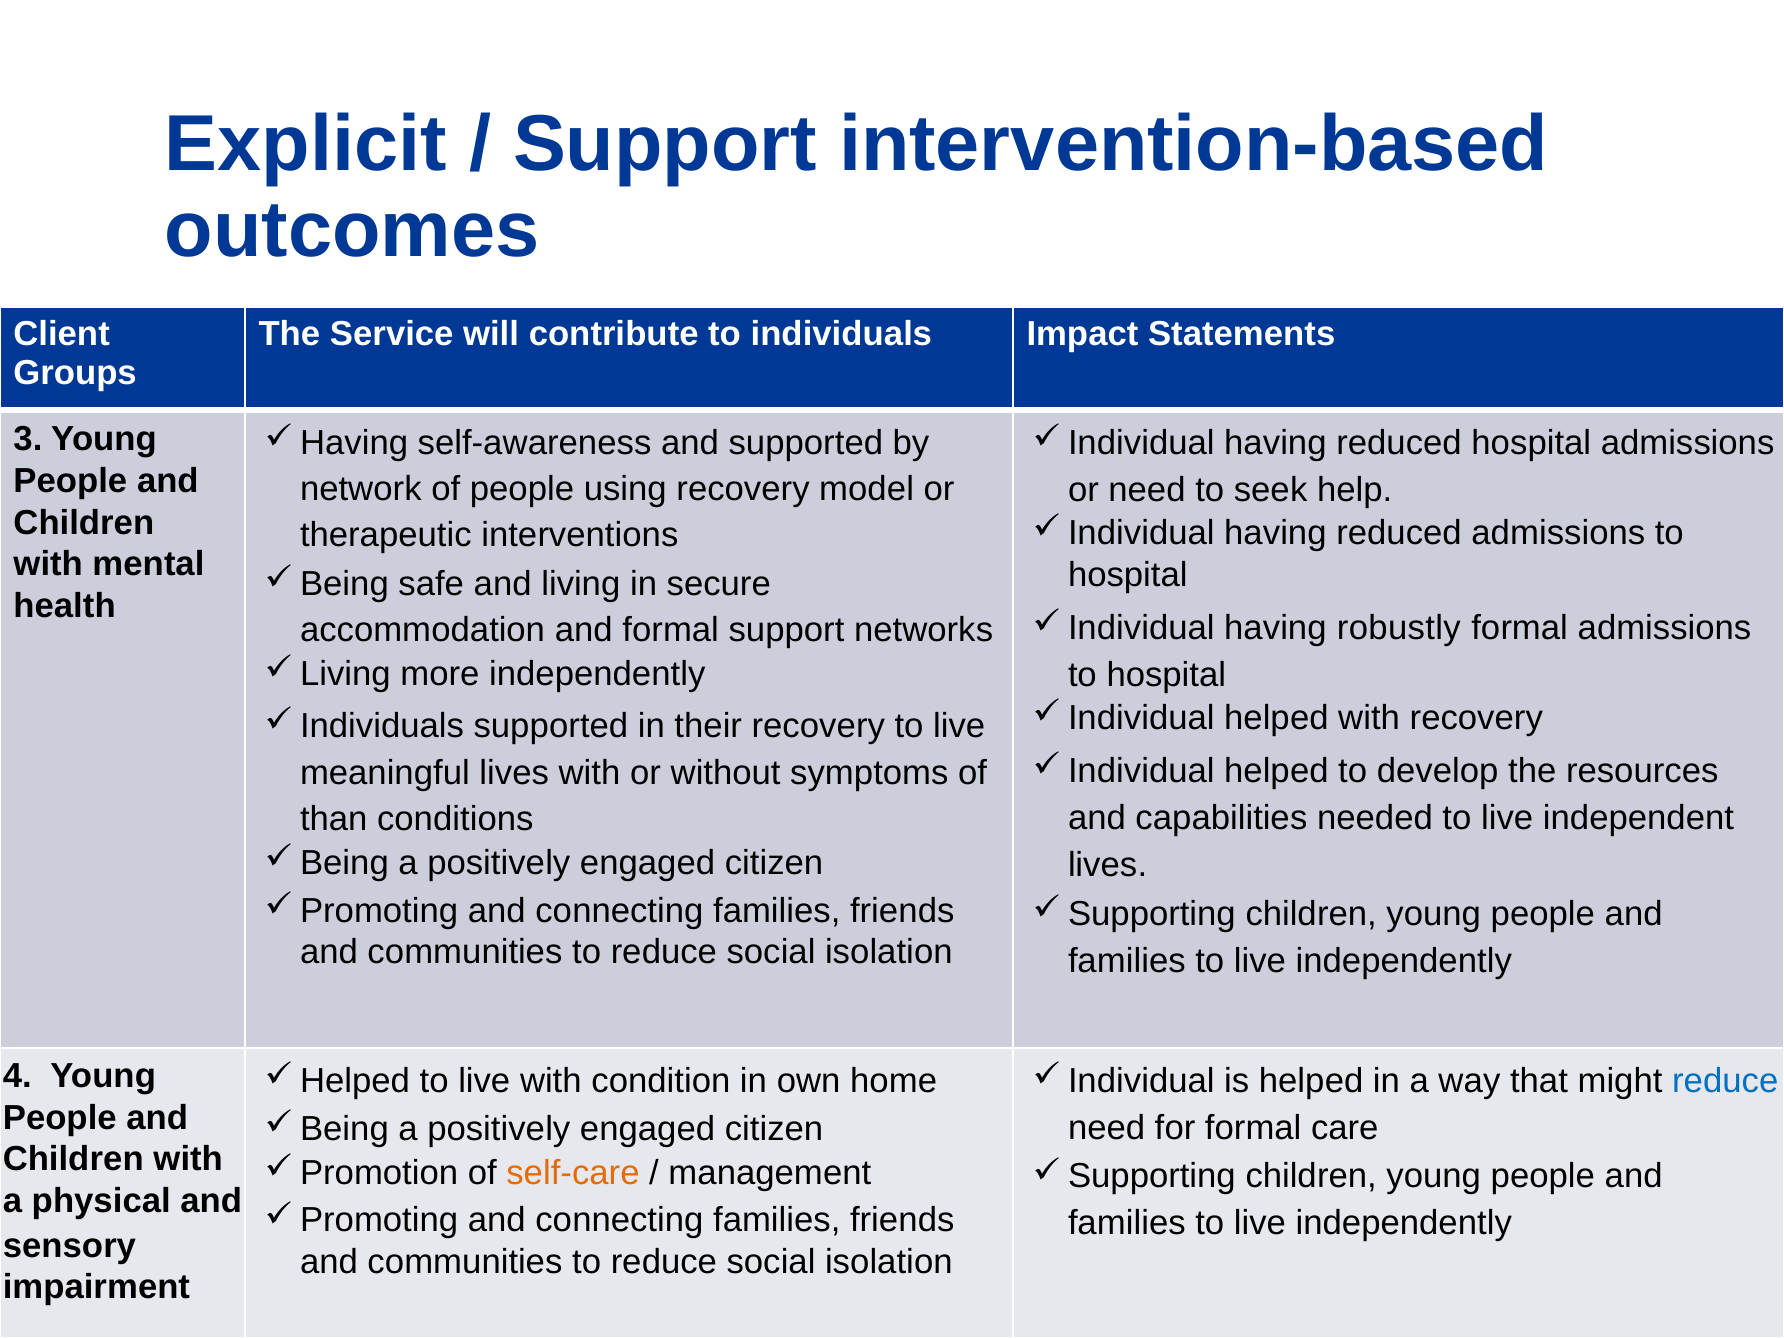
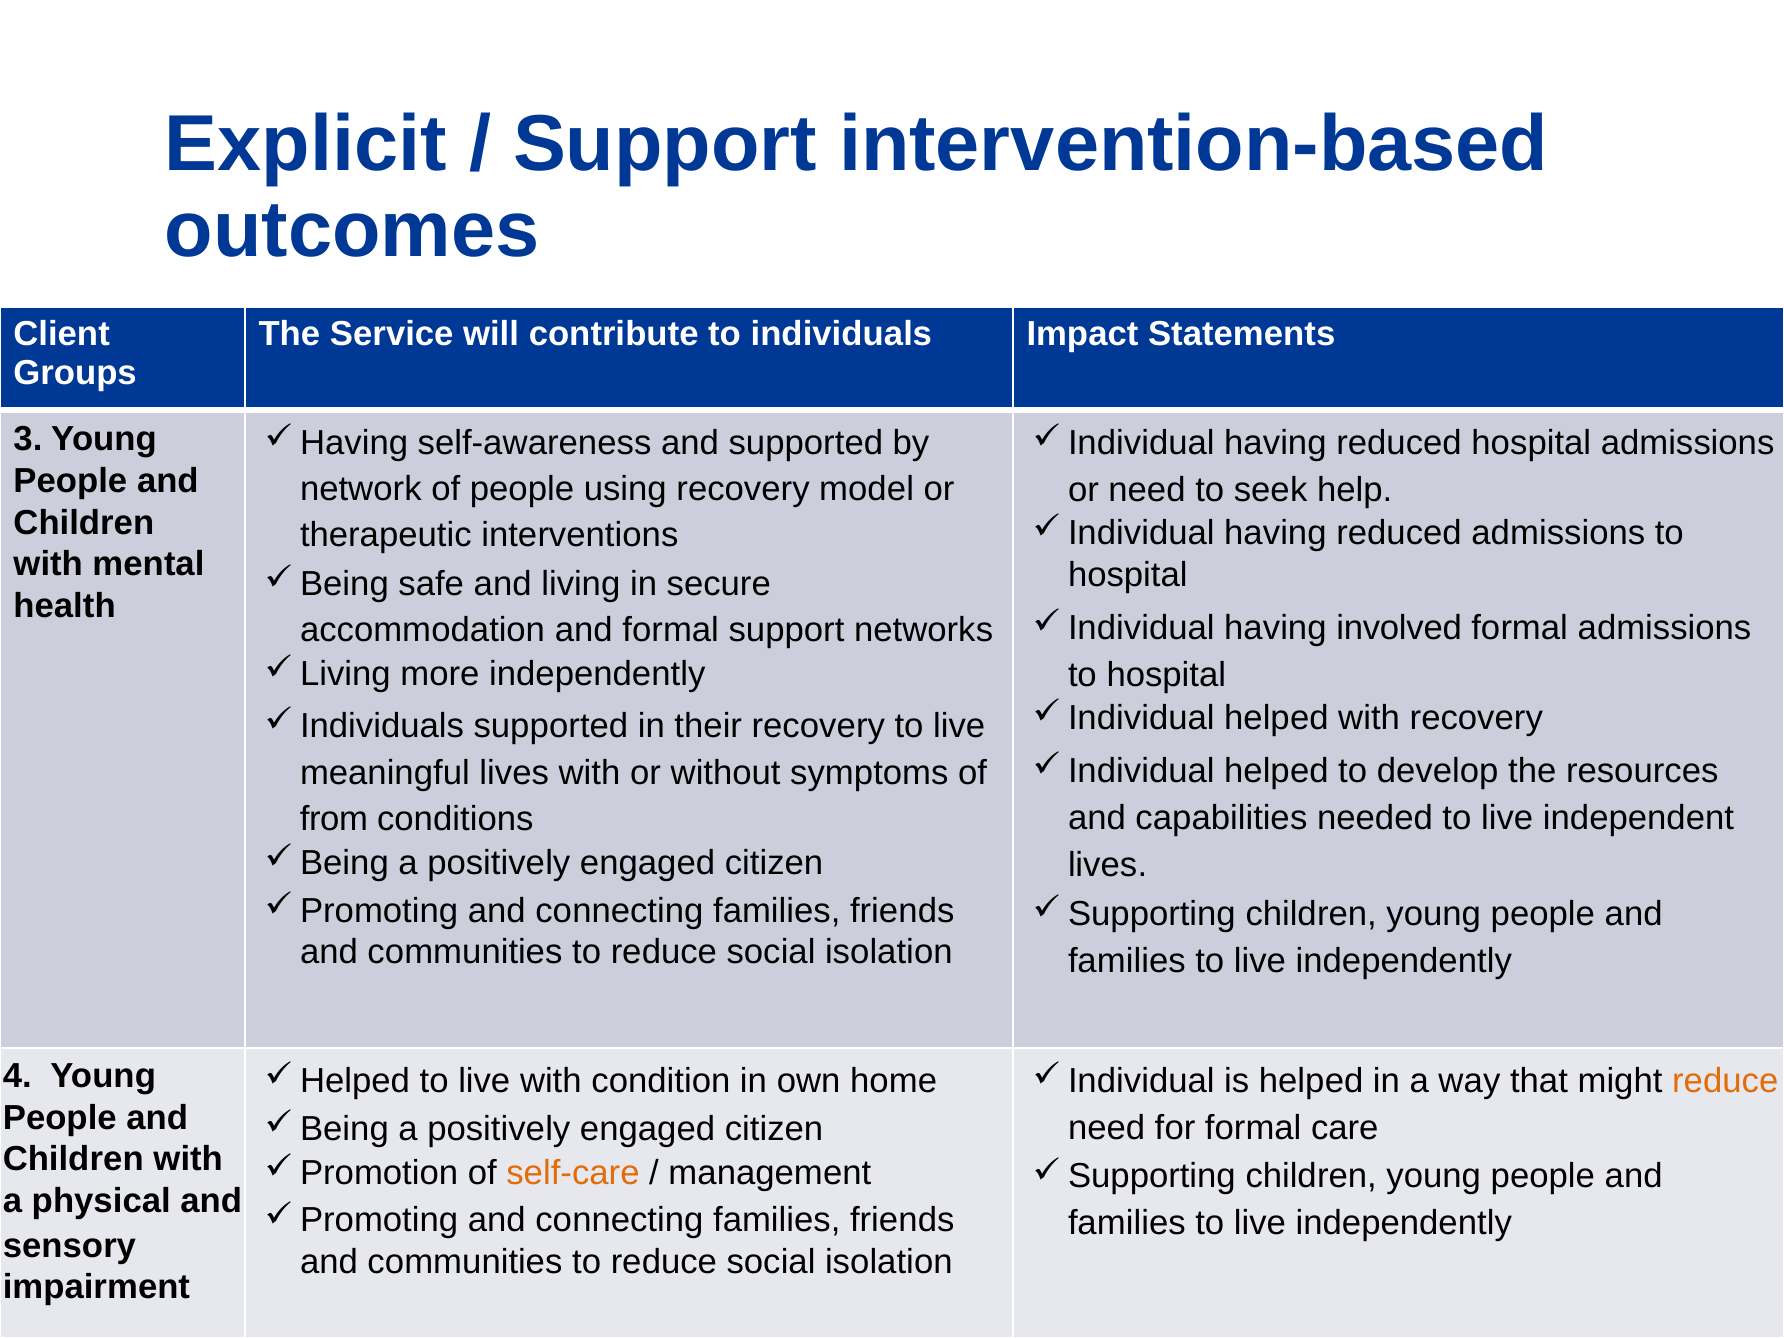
robustly: robustly -> involved
than: than -> from
reduce at (1725, 1081) colour: blue -> orange
